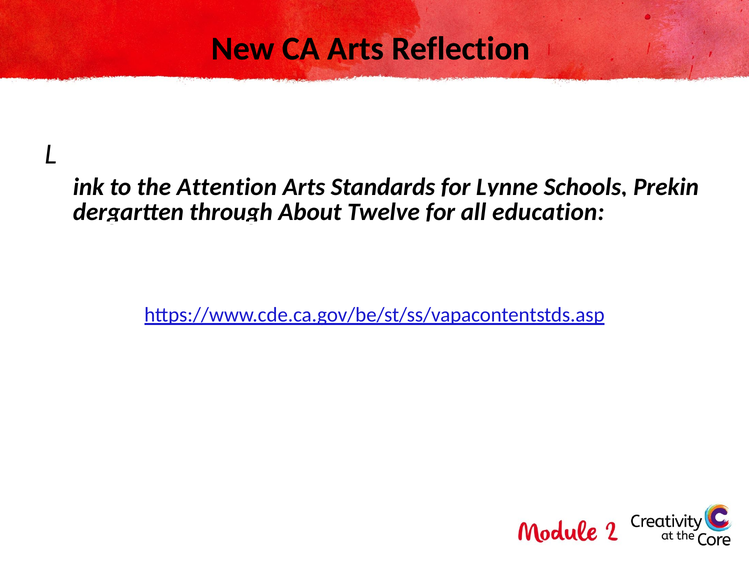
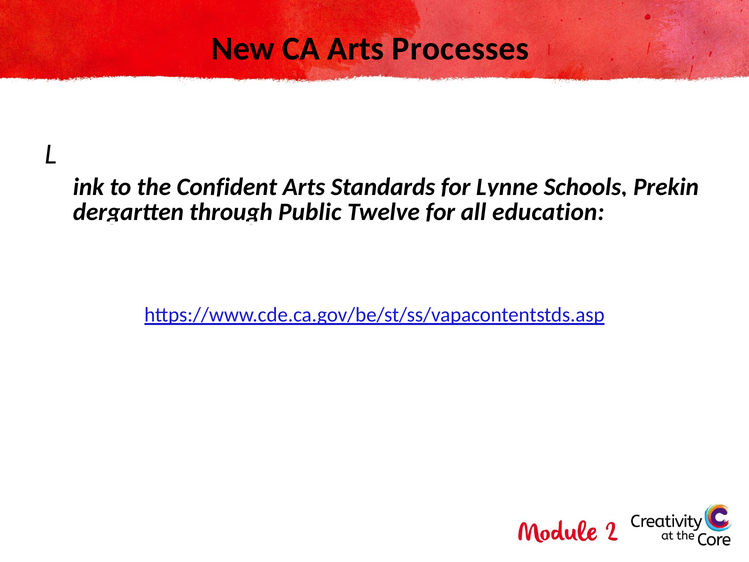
Reflection: Reflection -> Processes
Attention: Attention -> Confident
About: About -> Public
